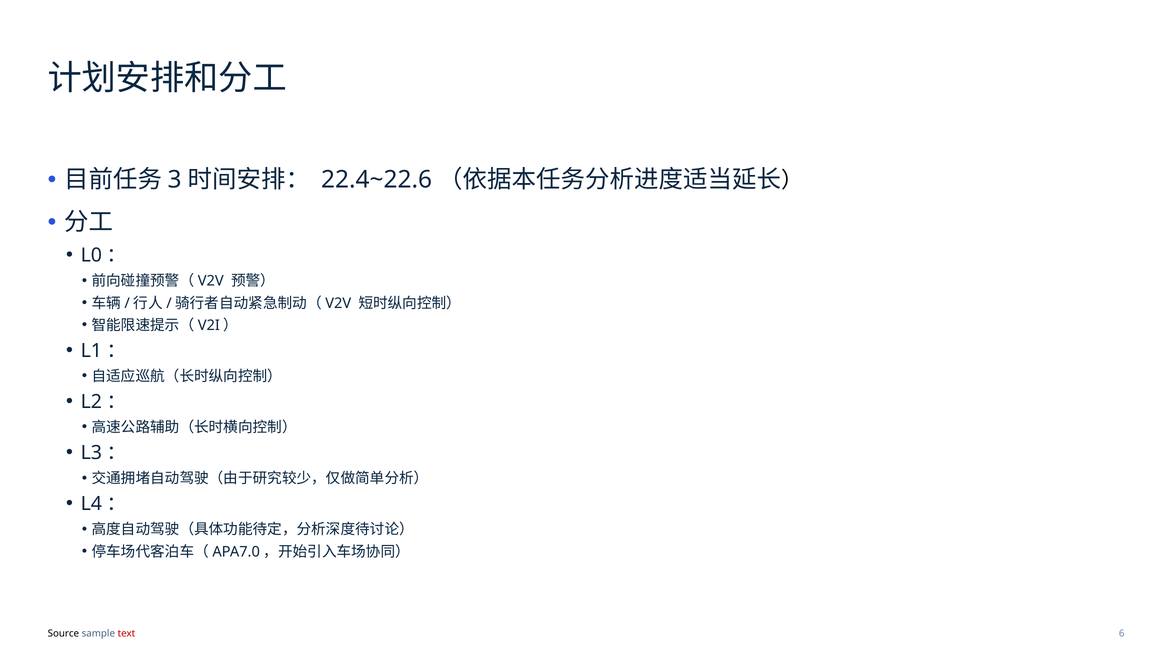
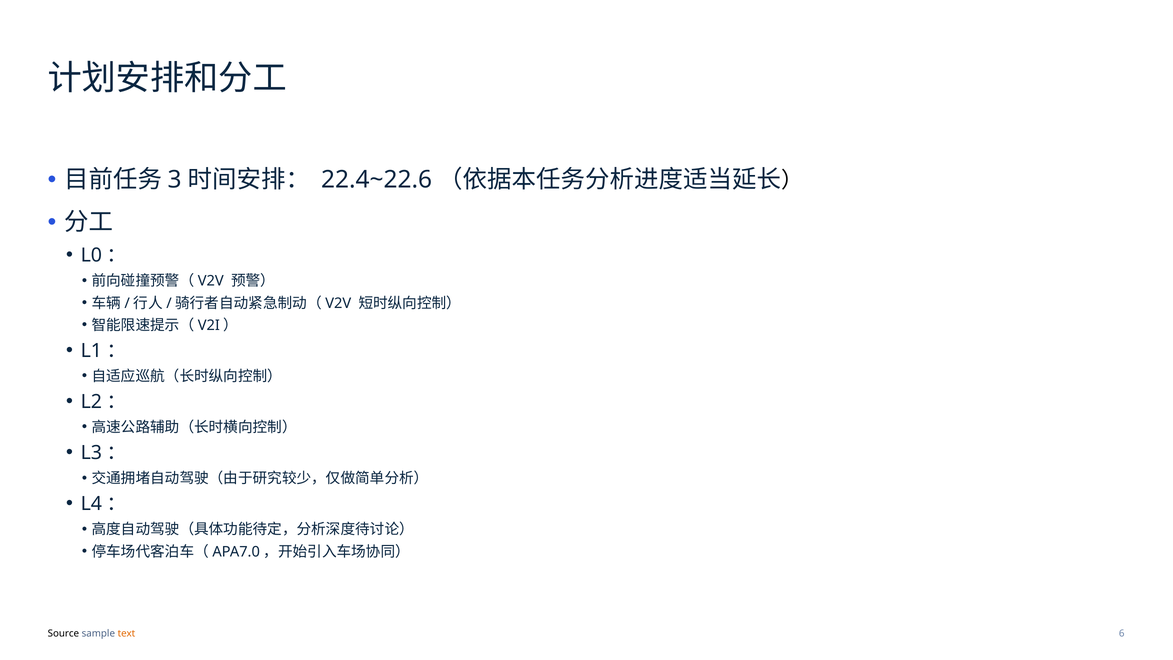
text colour: red -> orange
